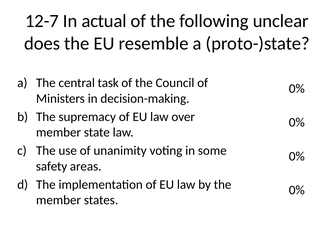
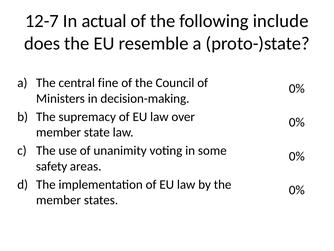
unclear: unclear -> include
task: task -> fine
